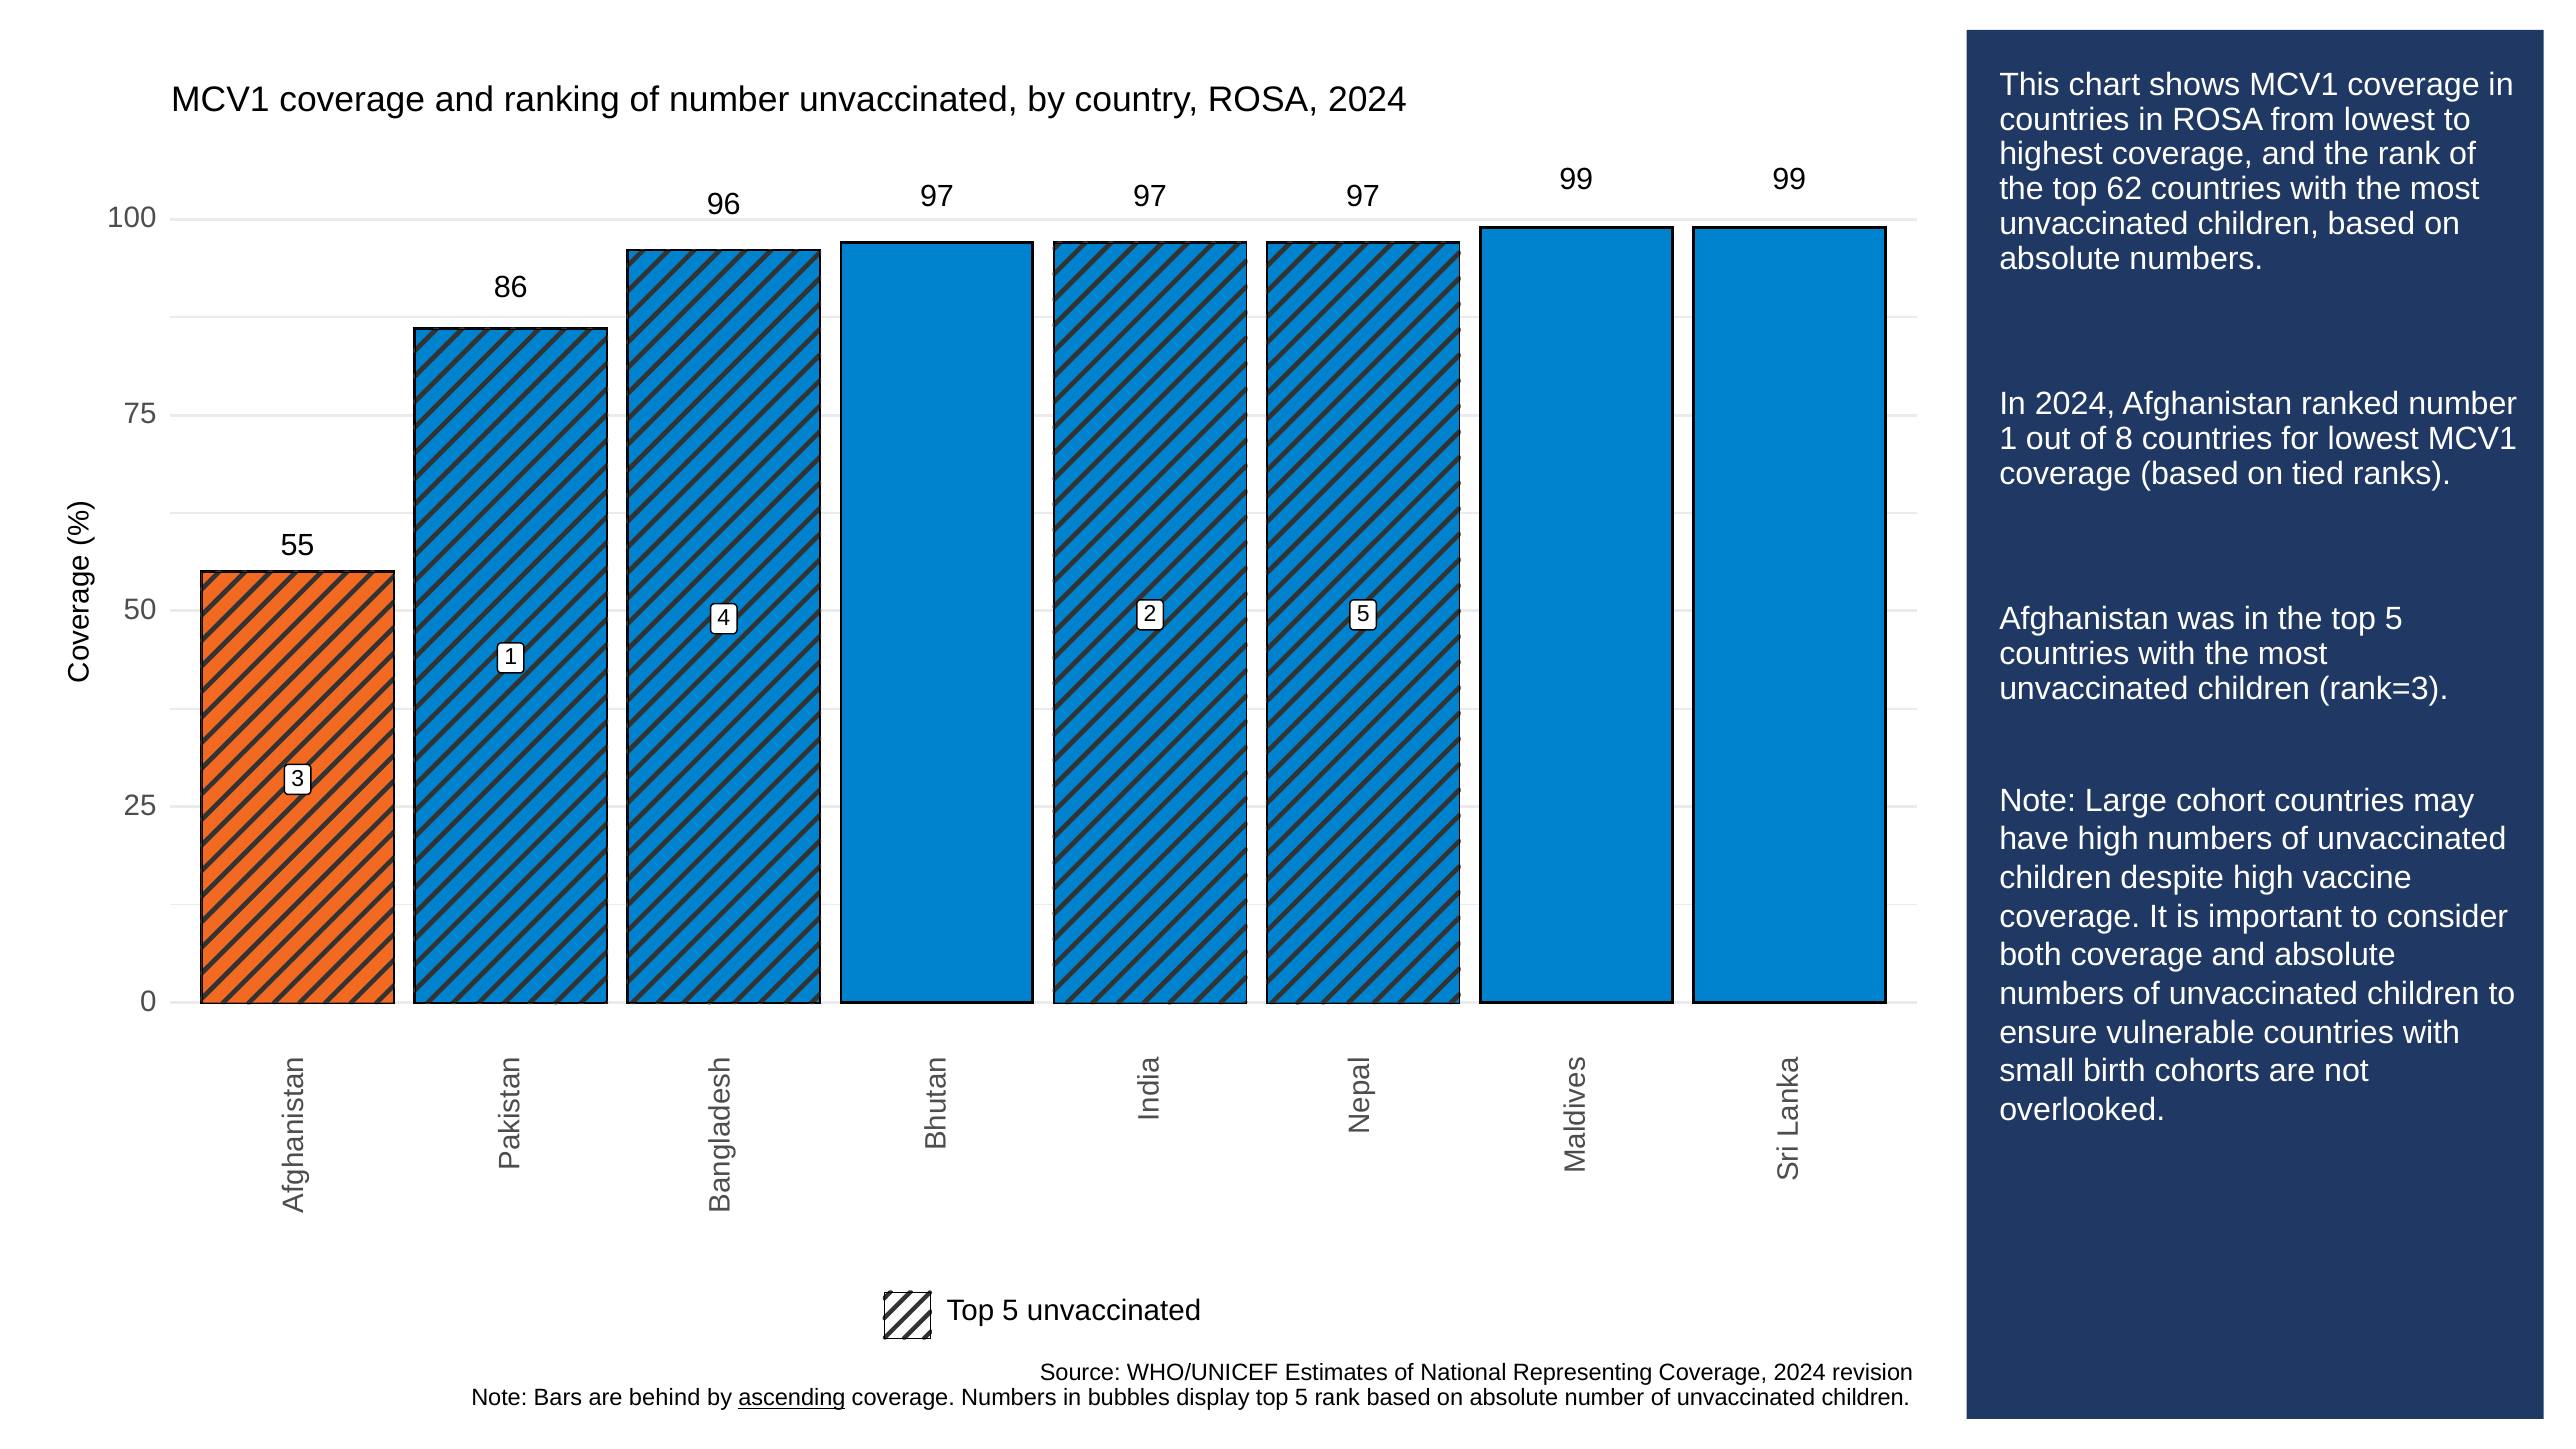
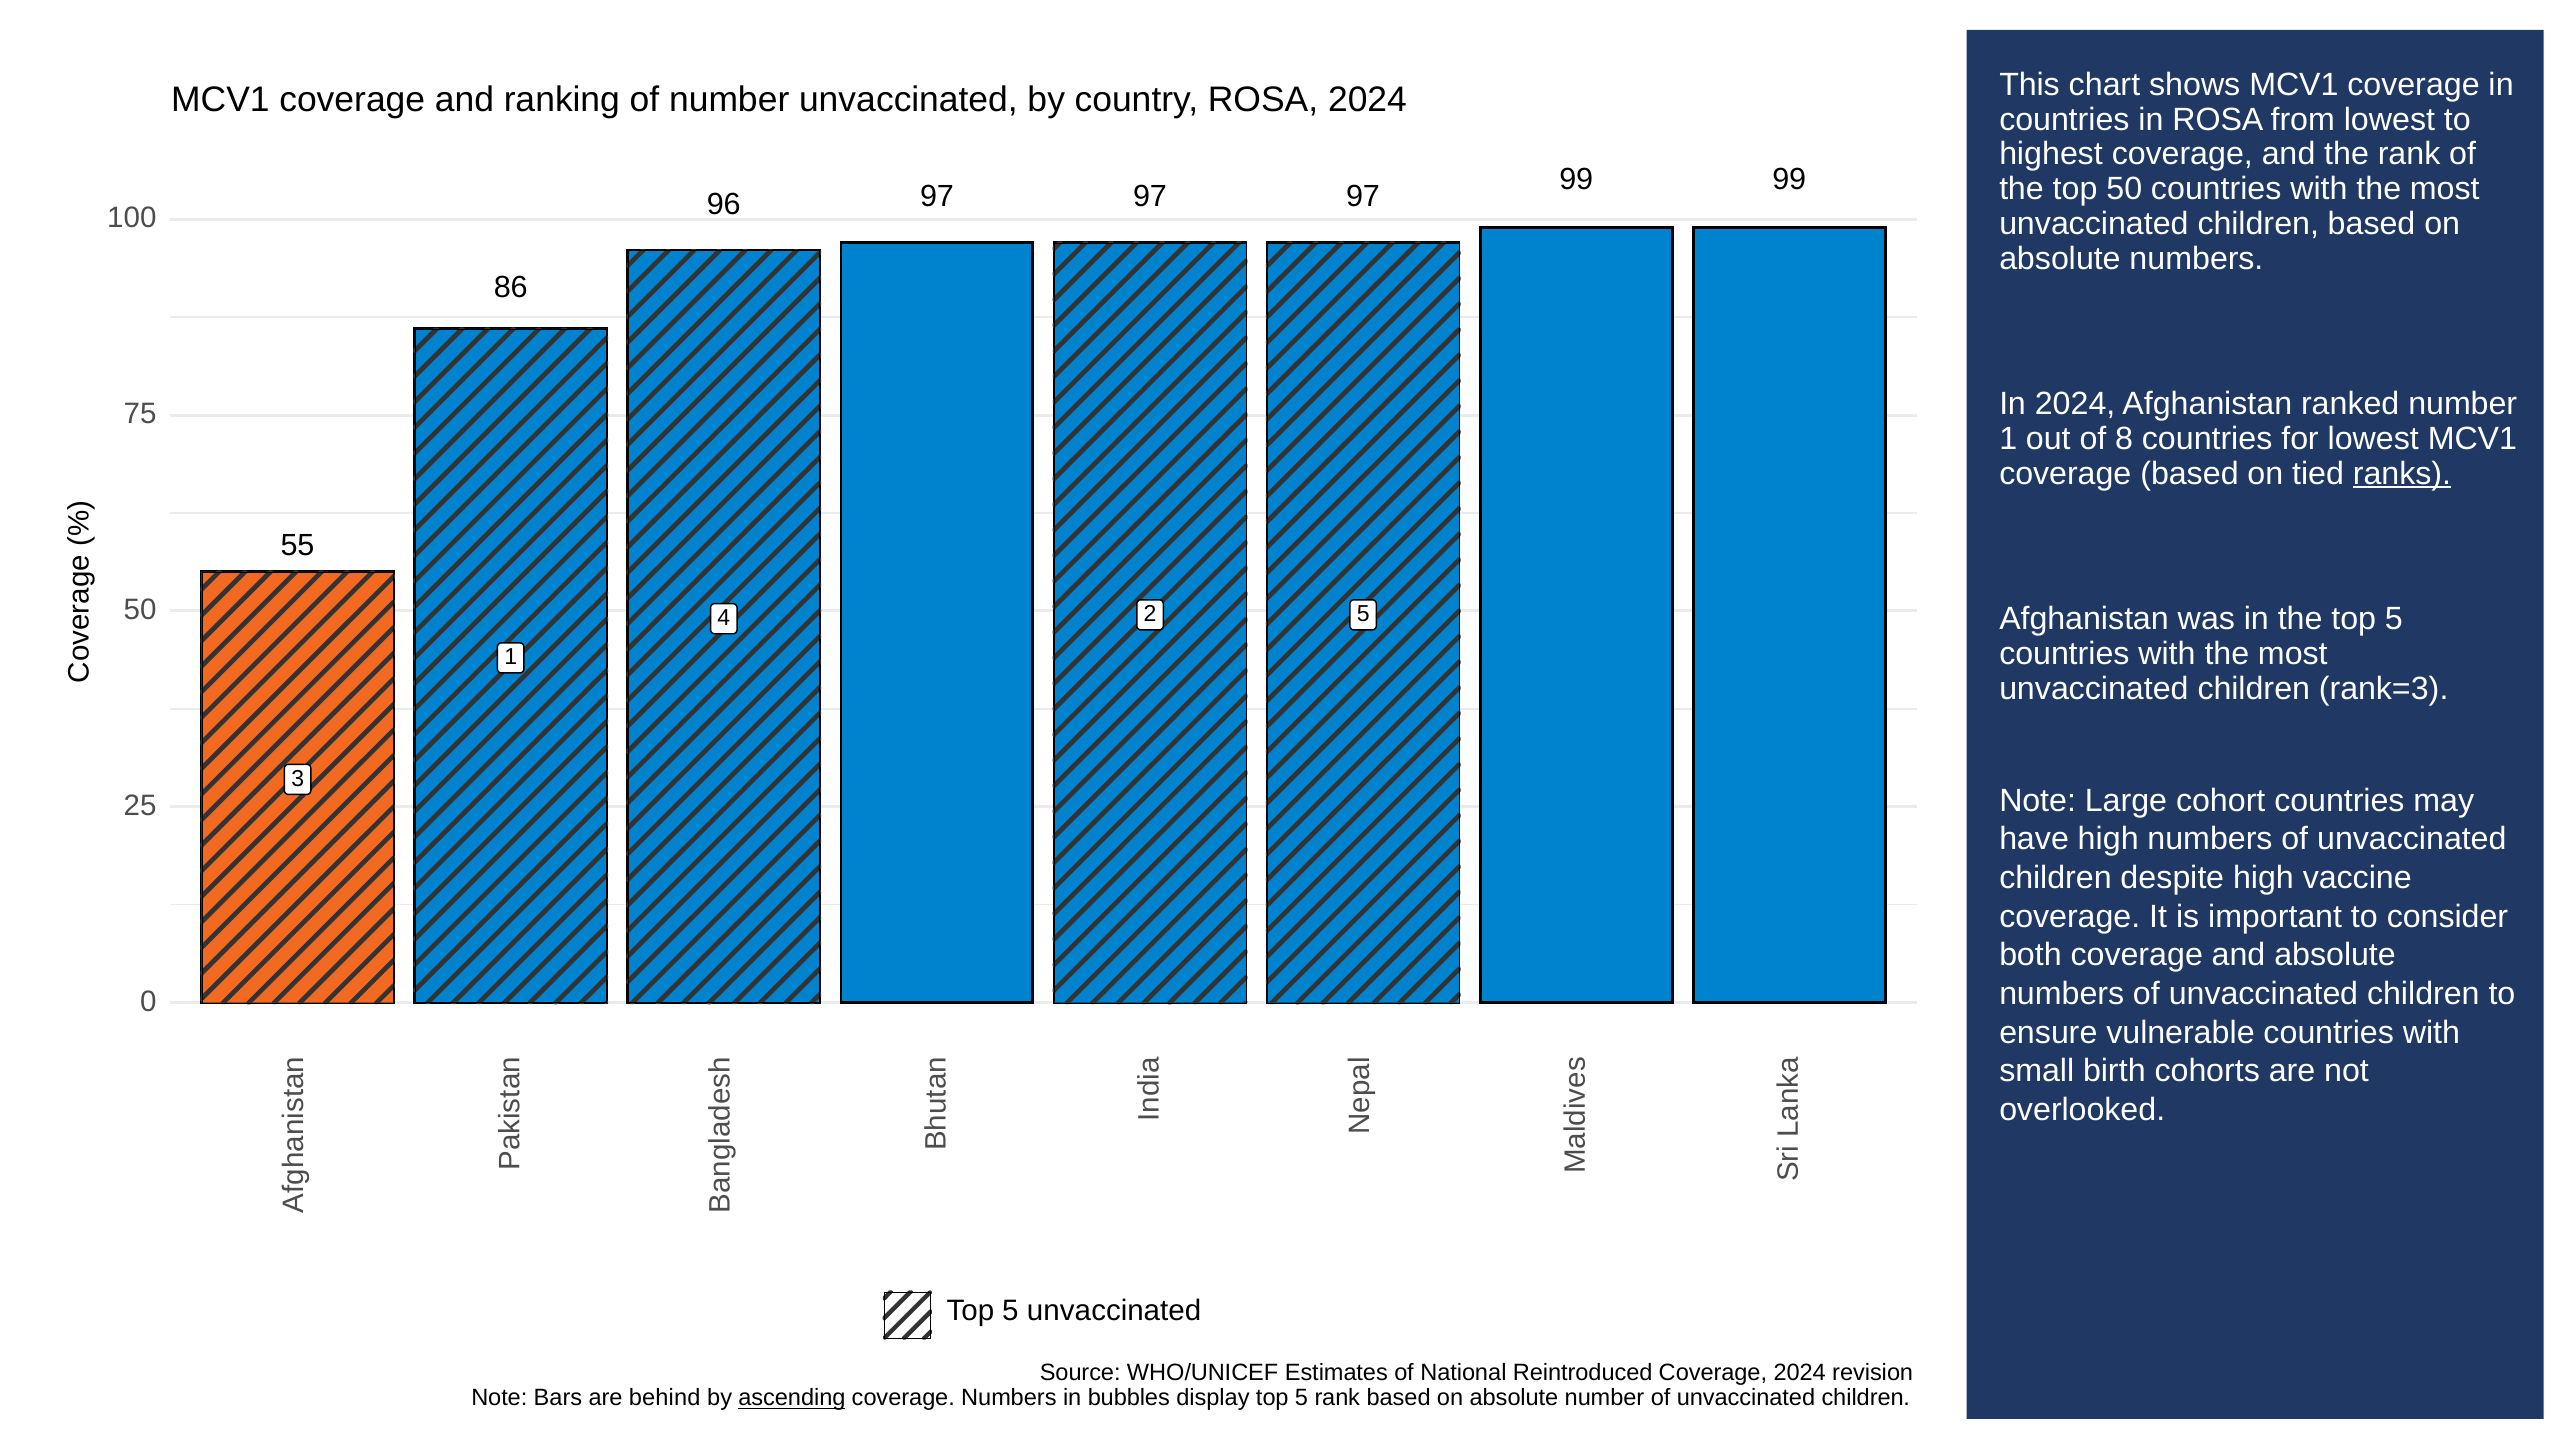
top 62: 62 -> 50
ranks underline: none -> present
Representing: Representing -> Reintroduced
